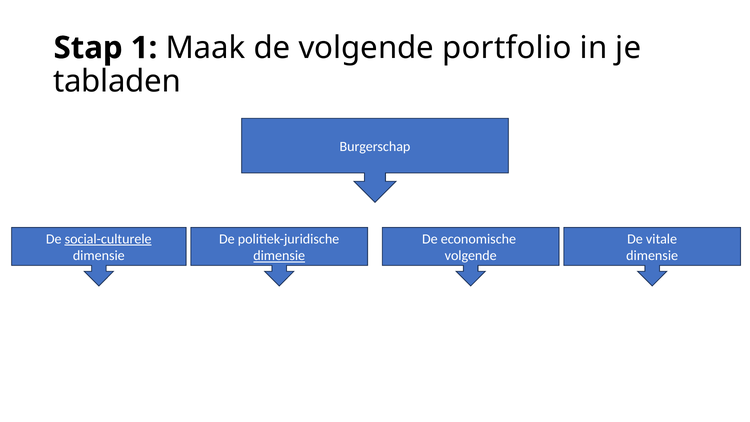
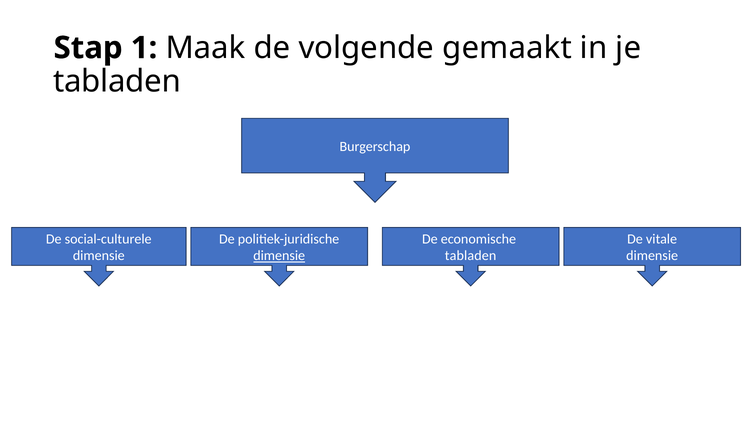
portfolio: portfolio -> gemaakt
social-culturele underline: present -> none
volgende at (471, 256): volgende -> tabladen
